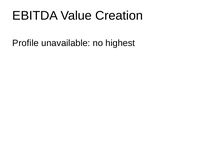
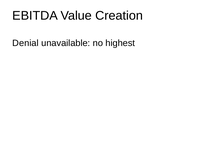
Profile: Profile -> Denial
